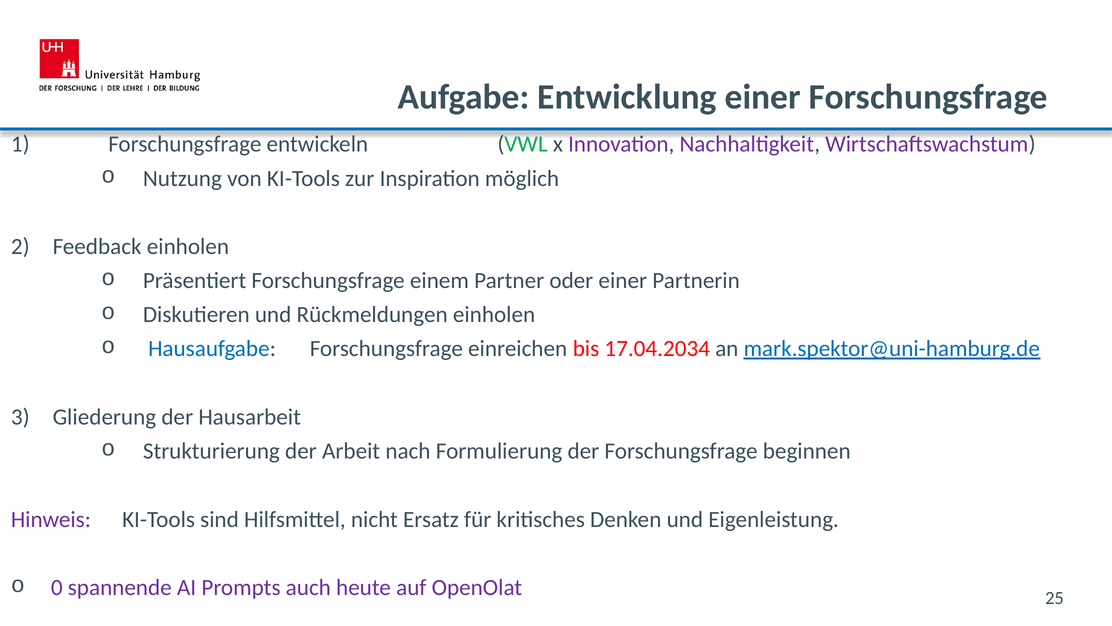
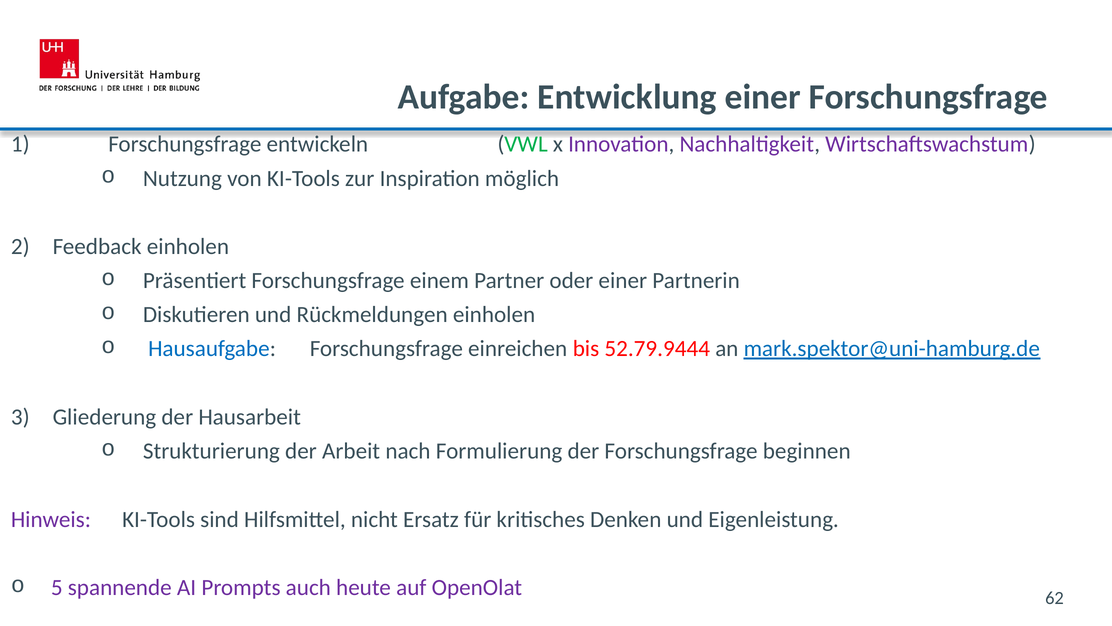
17.04.2034: 17.04.2034 -> 52.79.9444
0: 0 -> 5
25: 25 -> 62
